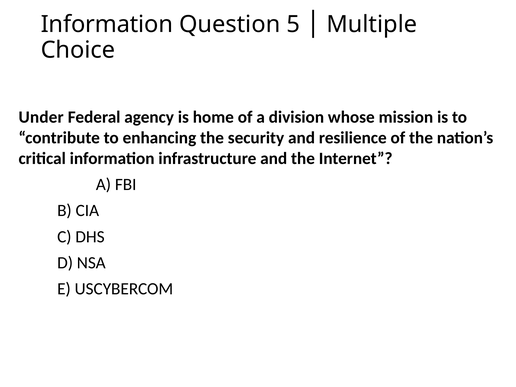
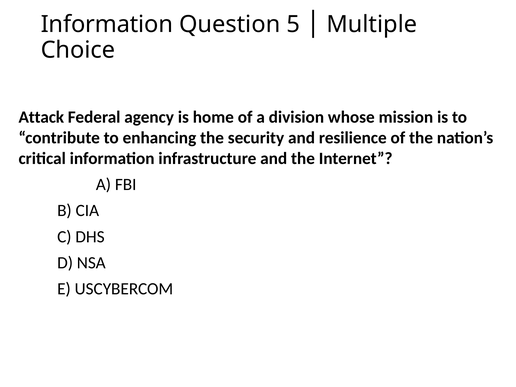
Under: Under -> Attack
